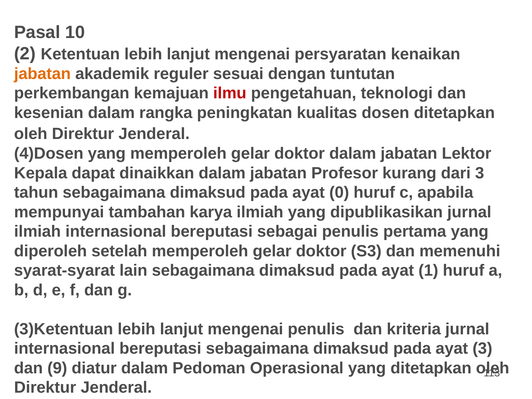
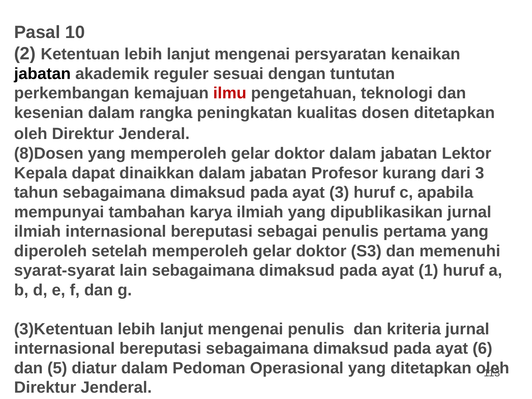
jabatan at (42, 74) colour: orange -> black
4)Dosen: 4)Dosen -> 8)Dosen
ayat 0: 0 -> 3
ayat 3: 3 -> 6
9: 9 -> 5
